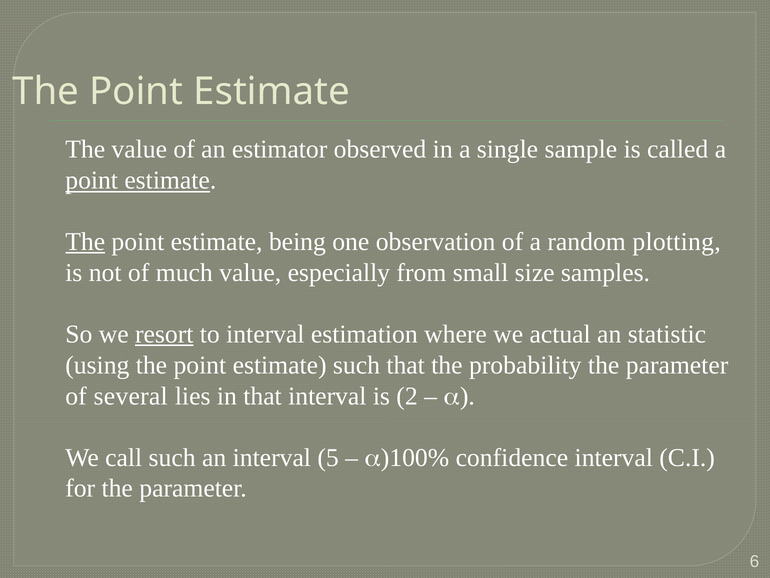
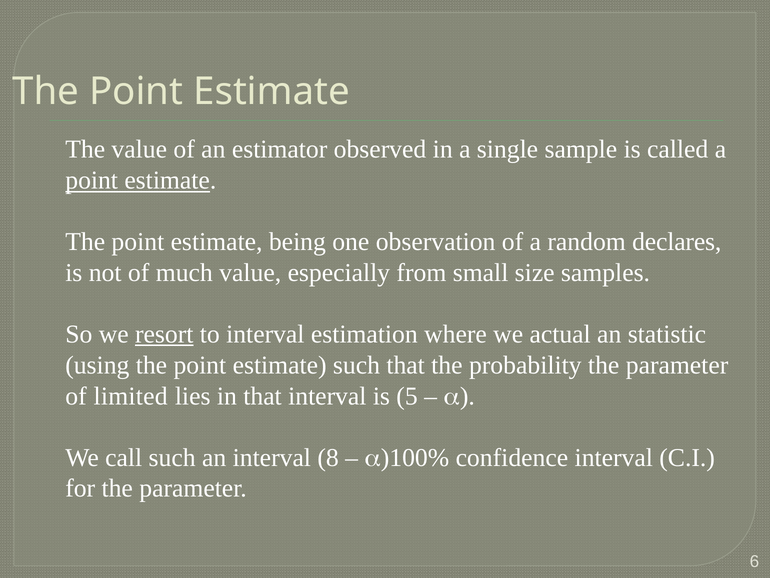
The at (85, 242) underline: present -> none
plotting: plotting -> declares
several: several -> limited
2: 2 -> 5
5: 5 -> 8
